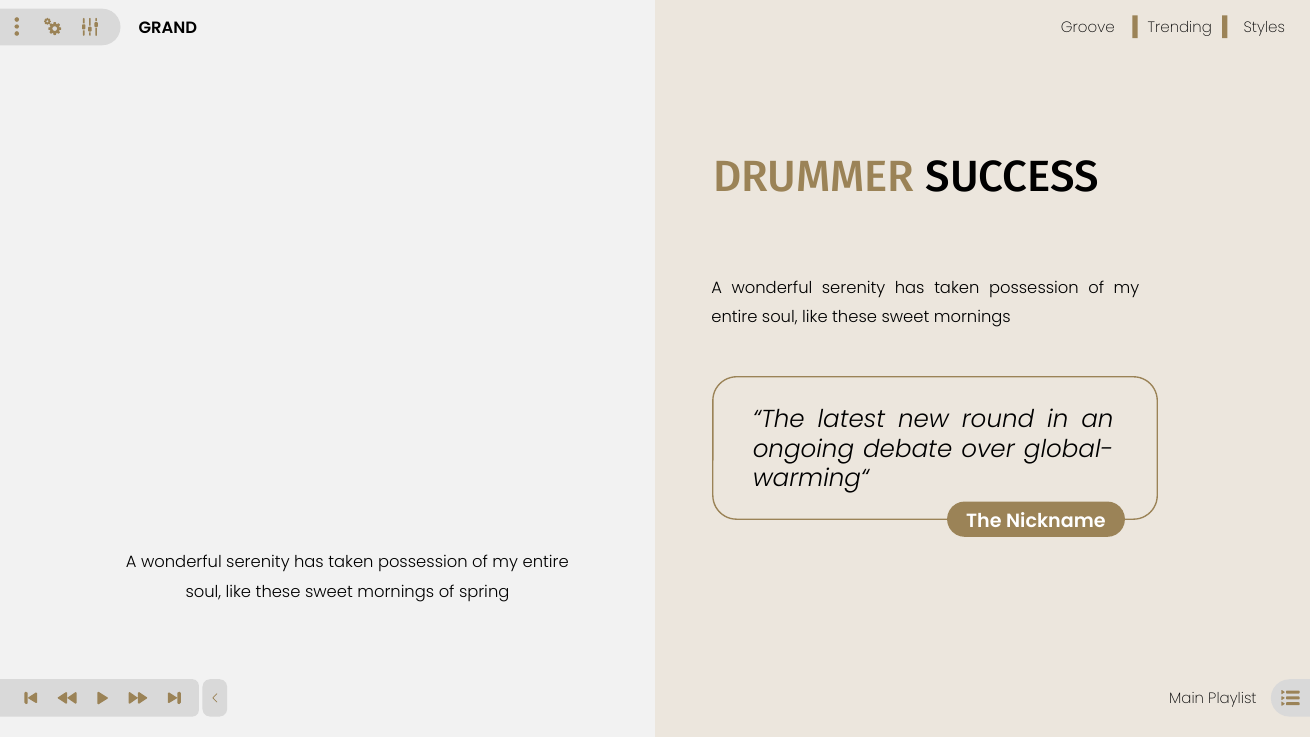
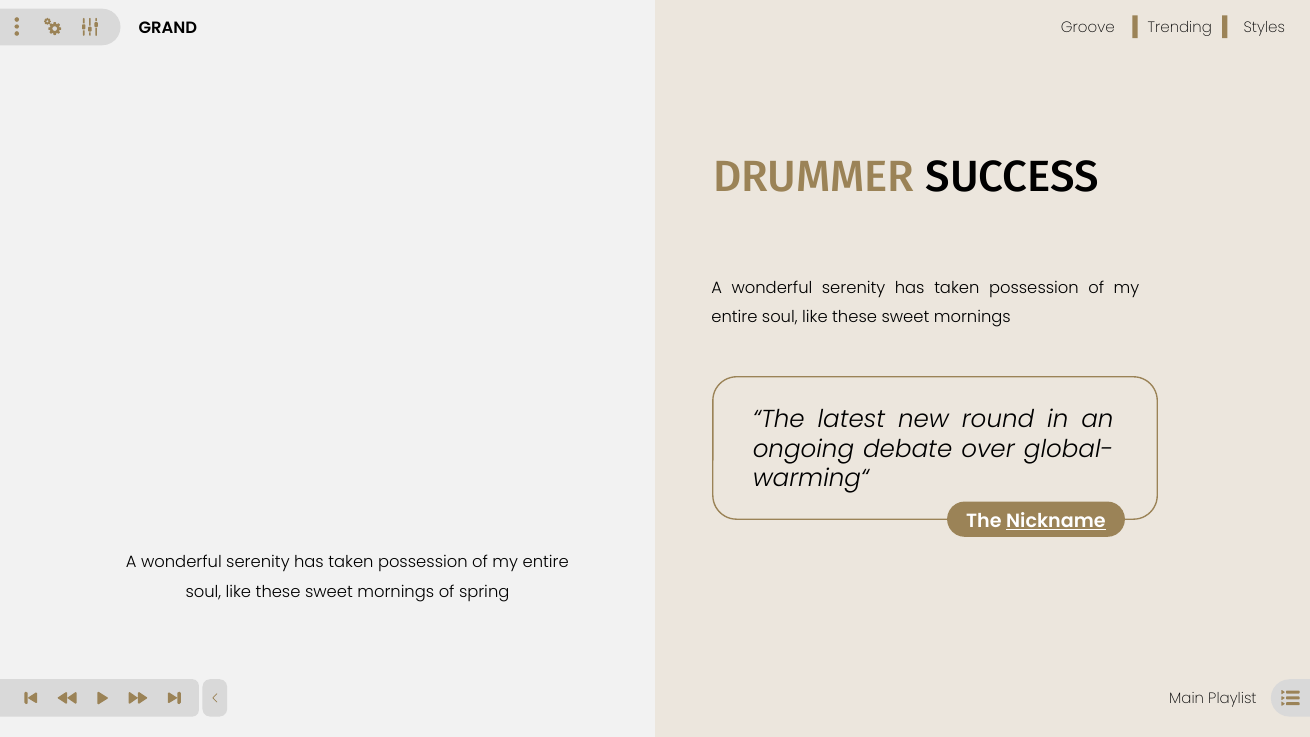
Nickname underline: none -> present
